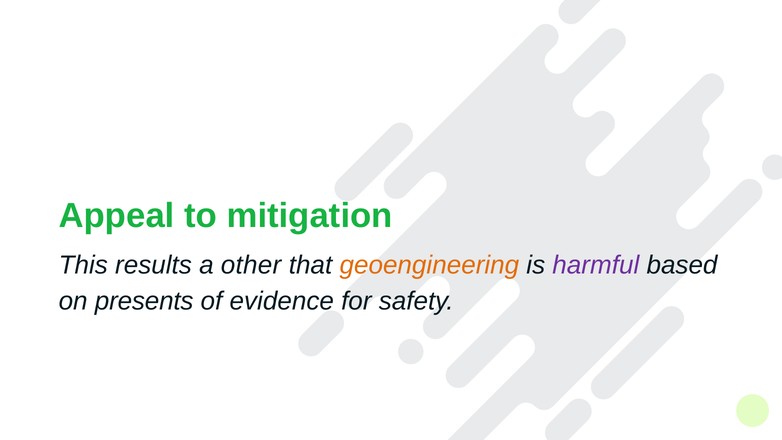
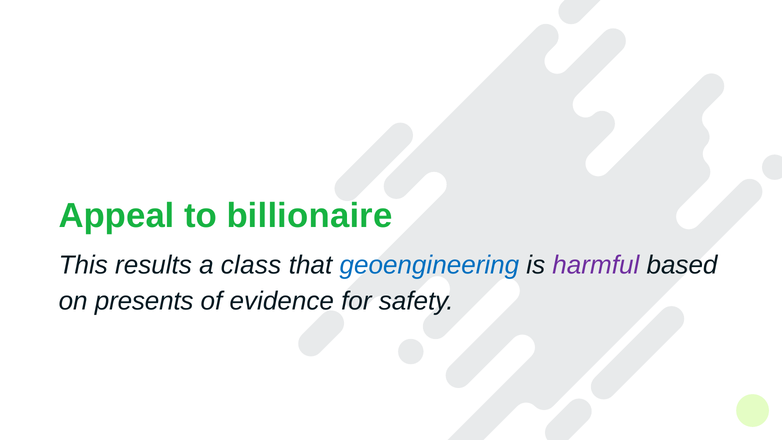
mitigation: mitigation -> billionaire
other: other -> class
geoengineering colour: orange -> blue
